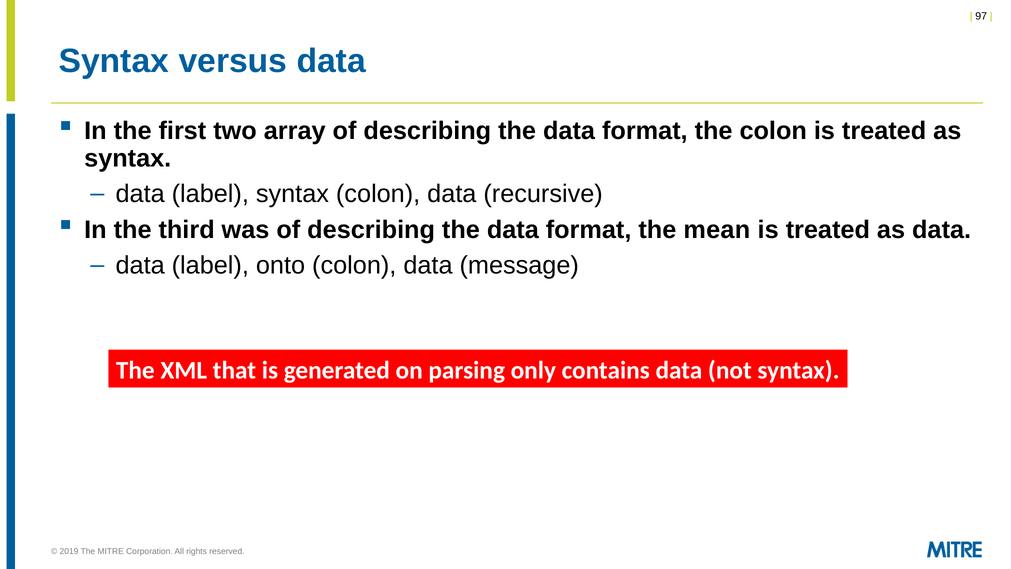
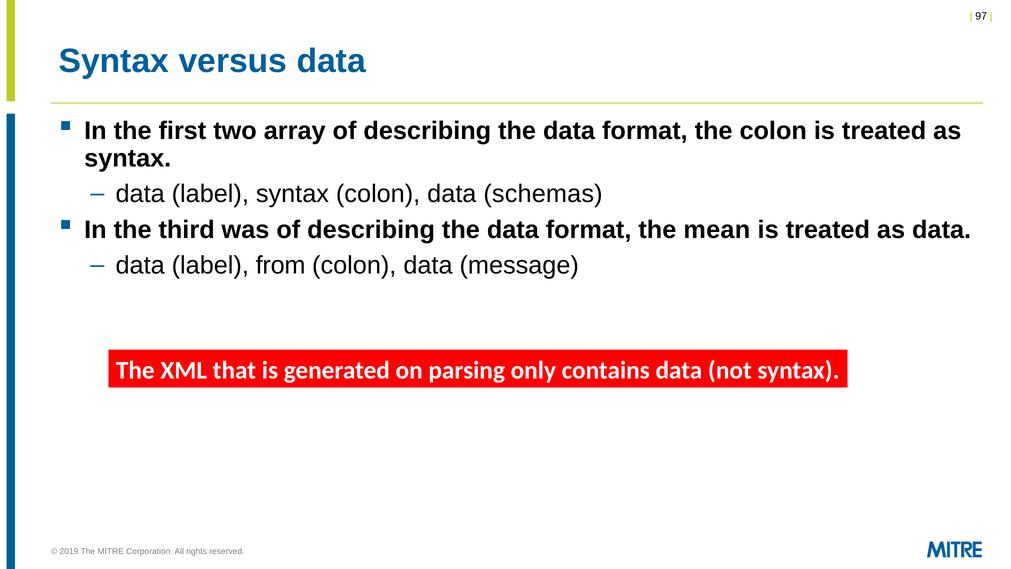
recursive: recursive -> schemas
onto: onto -> from
